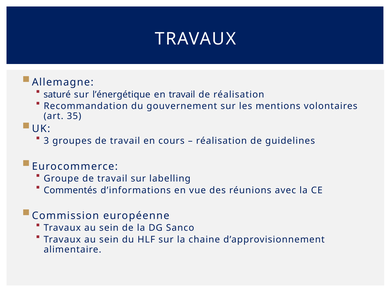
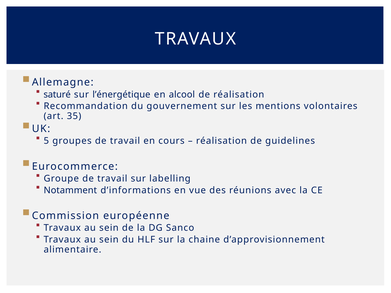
en travail: travail -> alcool
3: 3 -> 5
Commentés: Commentés -> Notamment
